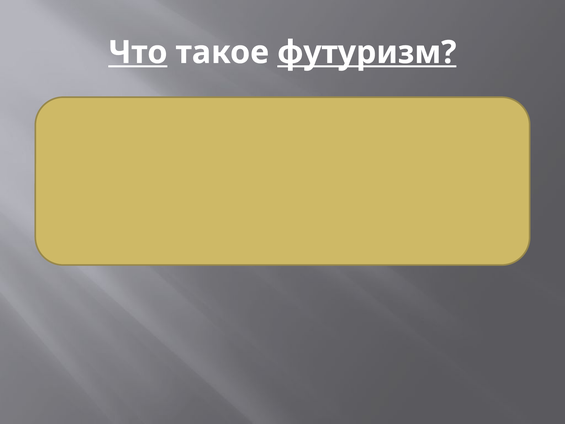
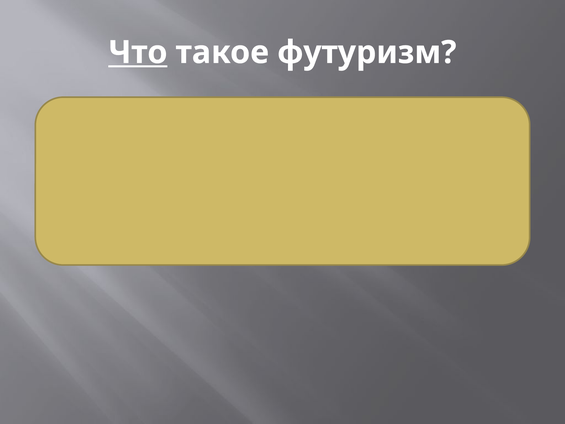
футуризм underline: present -> none
